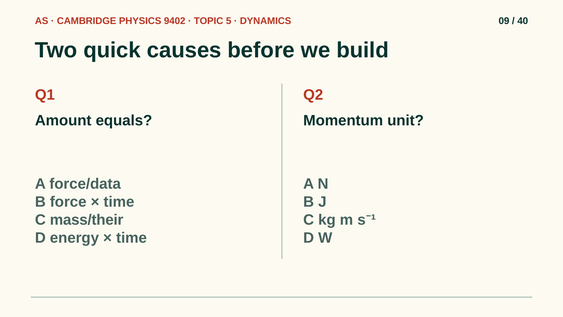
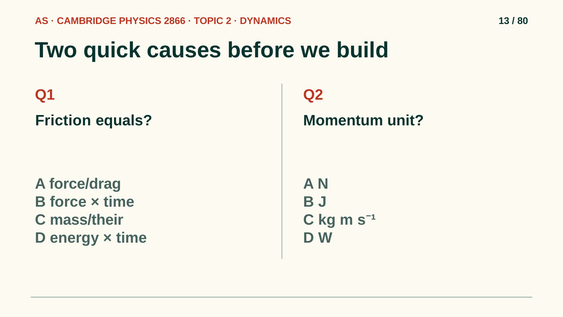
9402: 9402 -> 2866
5: 5 -> 2
09: 09 -> 13
40: 40 -> 80
Amount: Amount -> Friction
force/data: force/data -> force/drag
